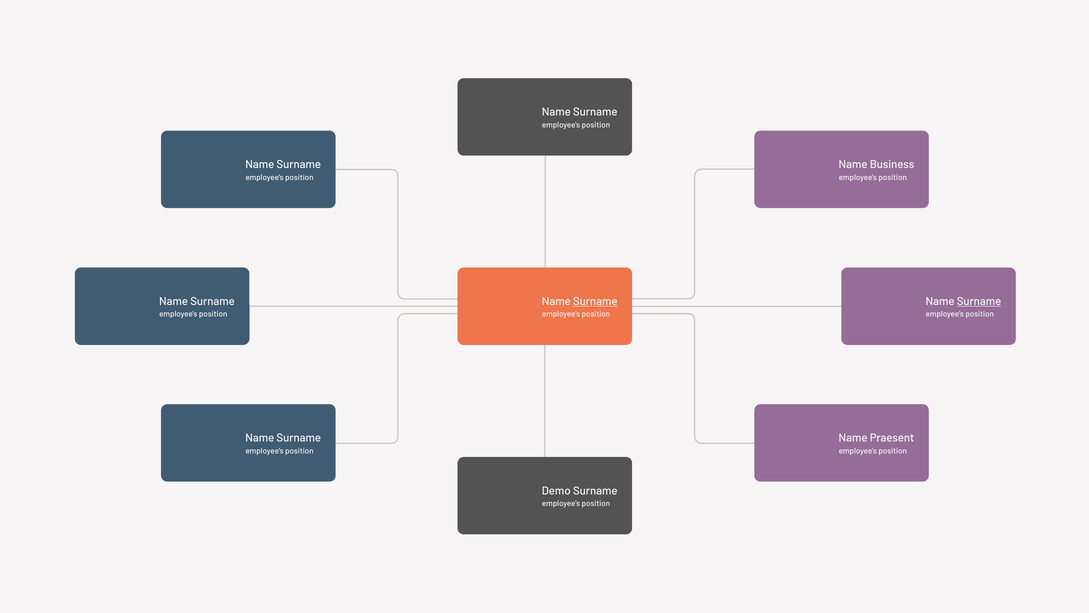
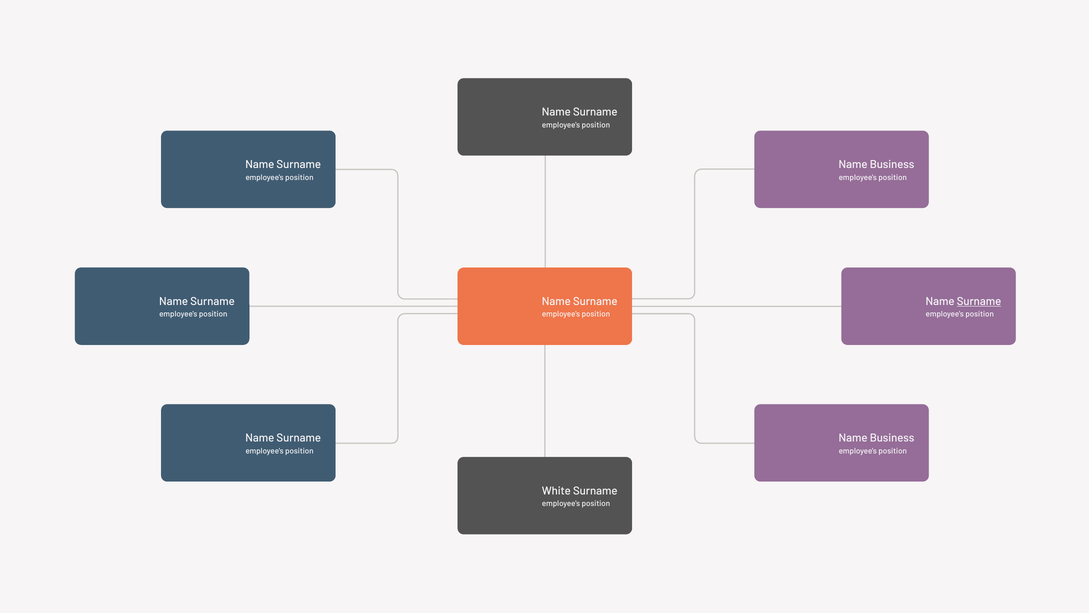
Surname at (595, 301) underline: present -> none
Praesent at (892, 438): Praesent -> Business
Demo: Demo -> White
